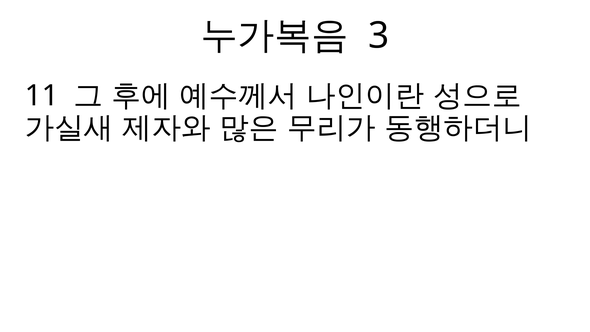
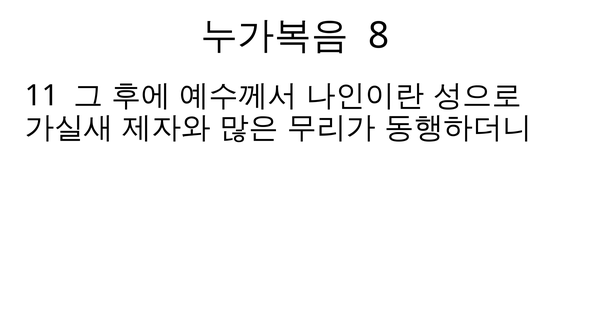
3: 3 -> 8
